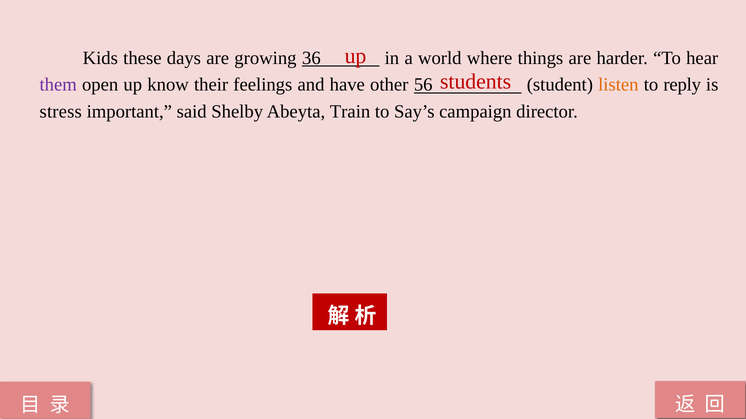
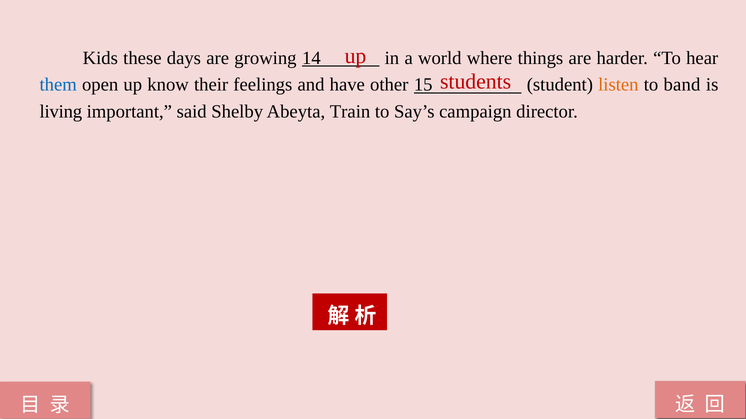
36: 36 -> 14
them colour: purple -> blue
56: 56 -> 15
reply: reply -> band
stress: stress -> living
